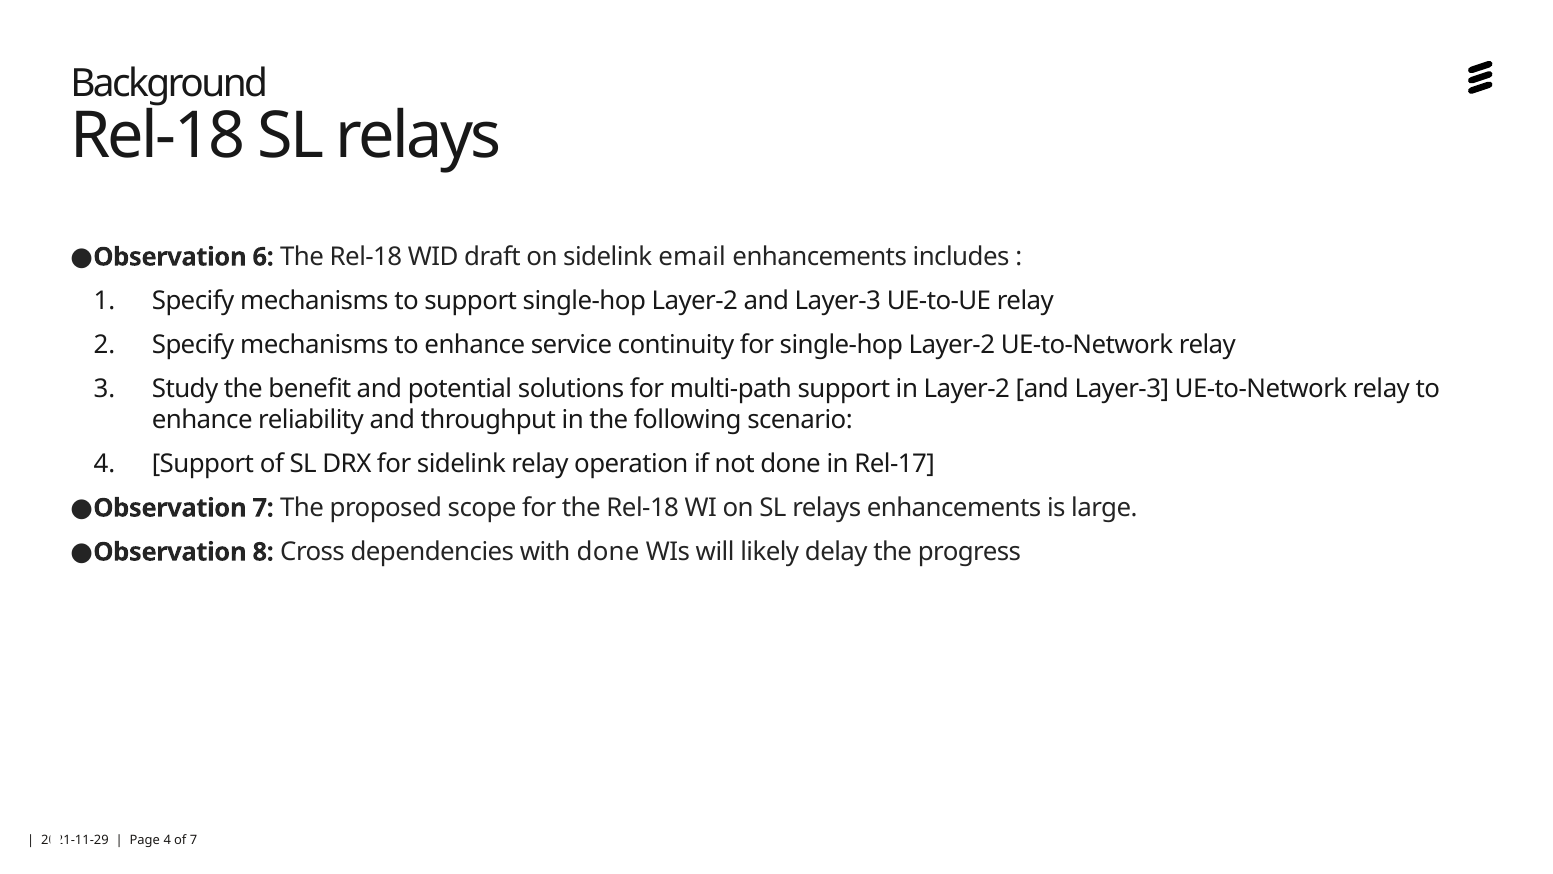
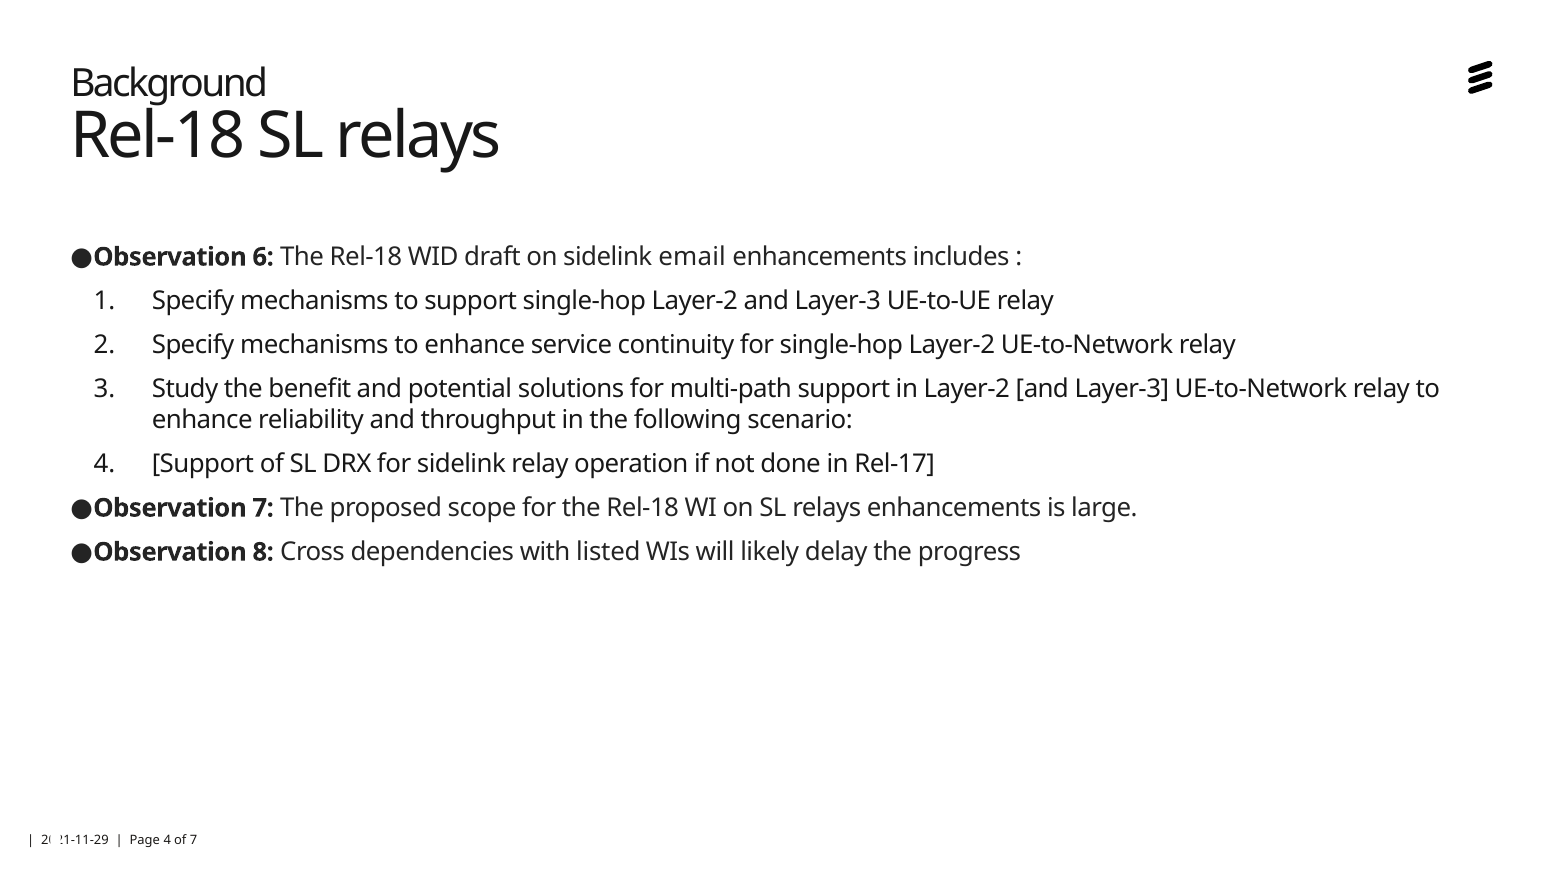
with done: done -> listed
